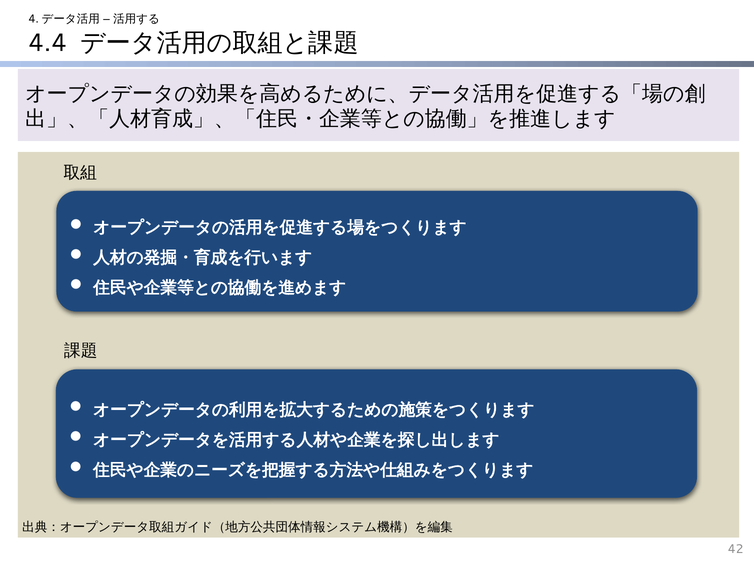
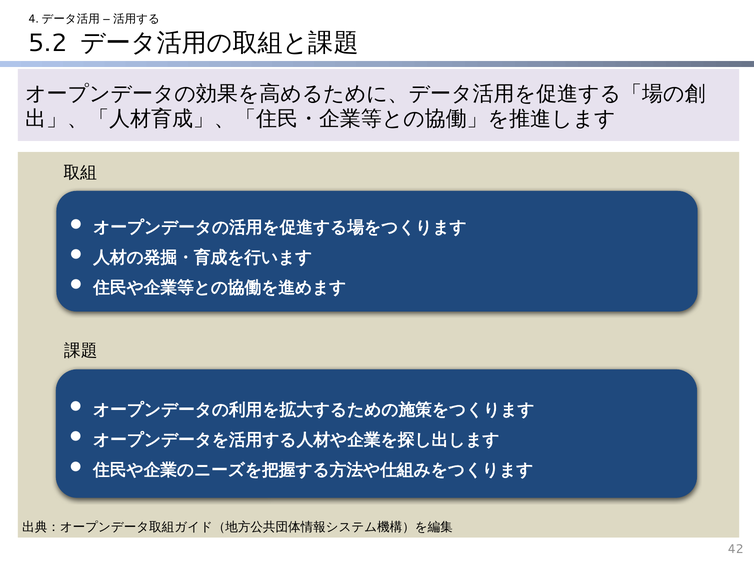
4.4: 4.4 -> 5.2
